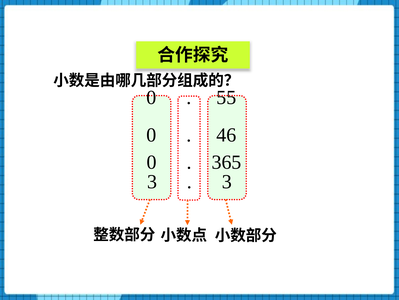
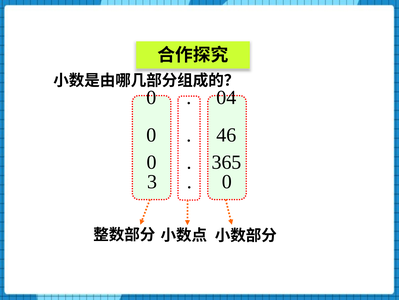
55: 55 -> 04
3 at (227, 181): 3 -> 0
